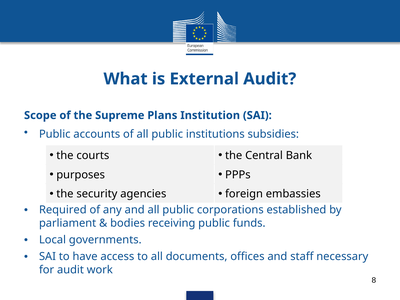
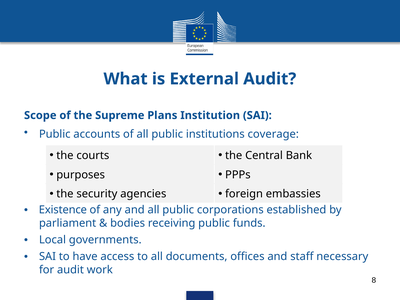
subsidies: subsidies -> coverage
Required: Required -> Existence
